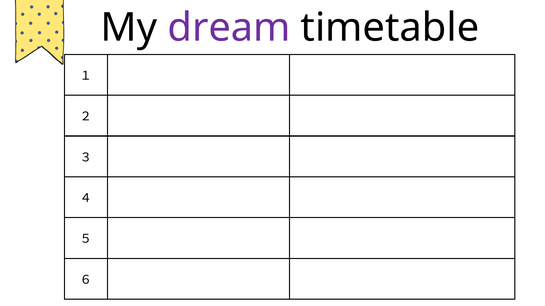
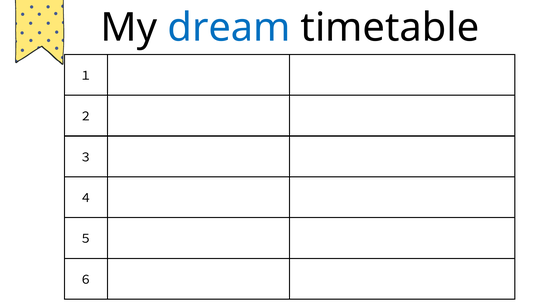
dream colour: purple -> blue
